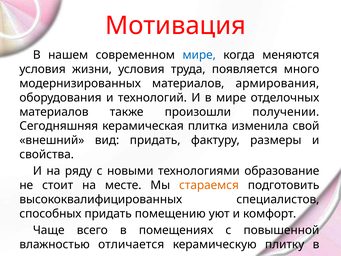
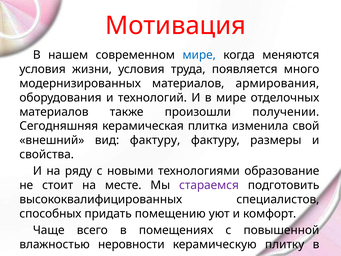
вид придать: придать -> фактуру
стараемся colour: orange -> purple
отличается: отличается -> неровности
